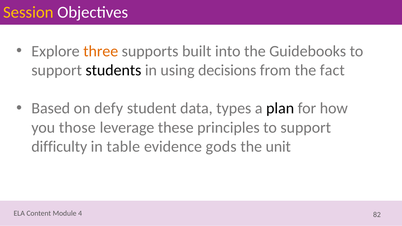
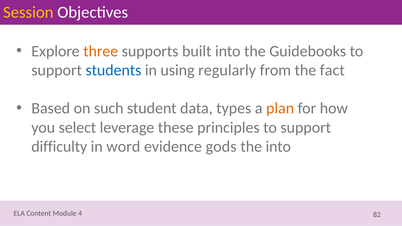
students colour: black -> blue
decisions: decisions -> regularly
defy: defy -> such
plan colour: black -> orange
those: those -> select
table: table -> word
the unit: unit -> into
